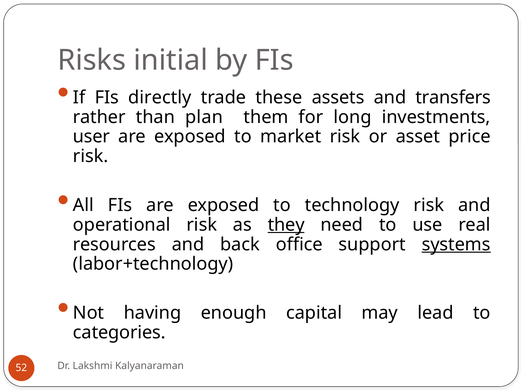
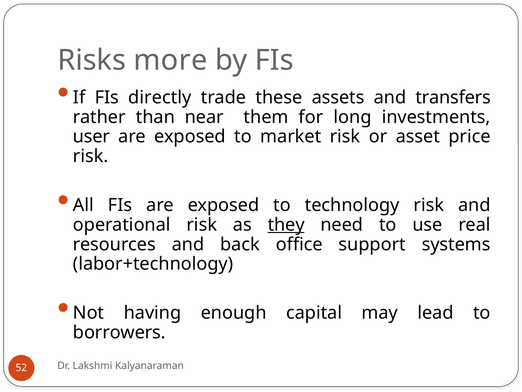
initial: initial -> more
plan: plan -> near
systems underline: present -> none
categories: categories -> borrowers
